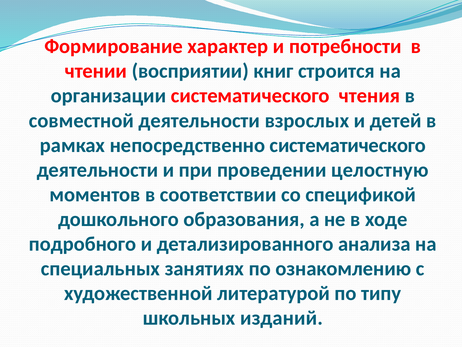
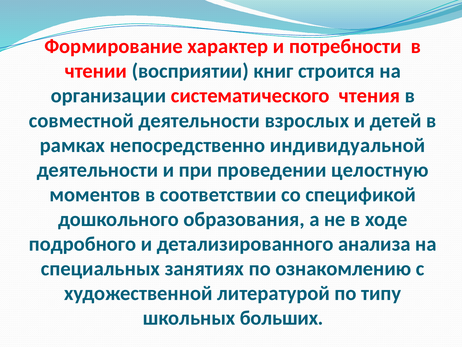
непосредственно систематического: систематического -> индивидуальной
изданий: изданий -> больших
